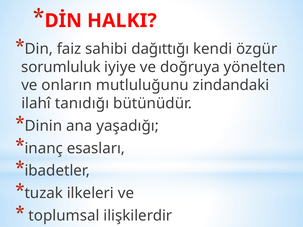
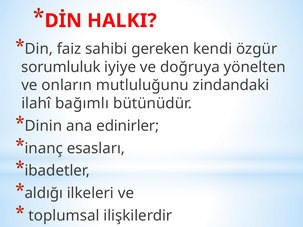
dağıttığı: dağıttığı -> gereken
tanıdığı: tanıdığı -> bağımlı
yaşadığı: yaşadığı -> edinirler
tuzak: tuzak -> aldığı
